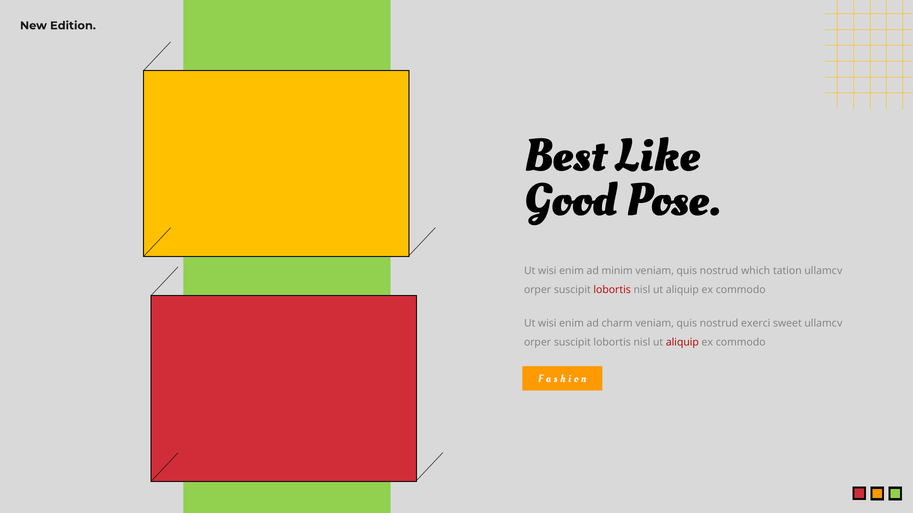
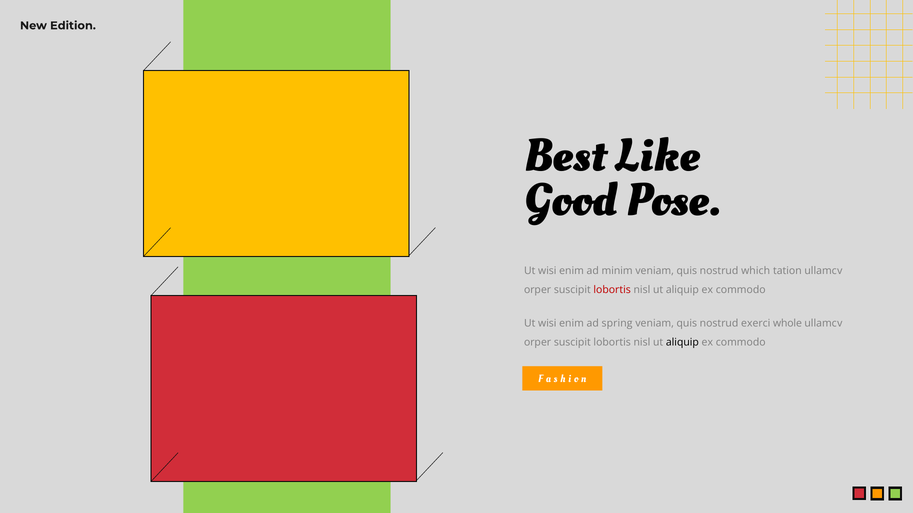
charm: charm -> spring
sweet: sweet -> whole
aliquip at (682, 342) colour: red -> black
